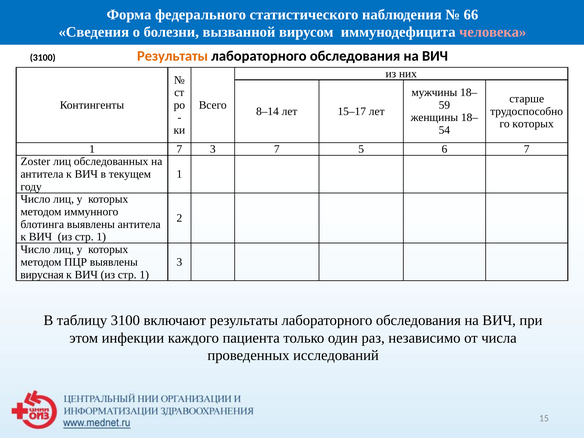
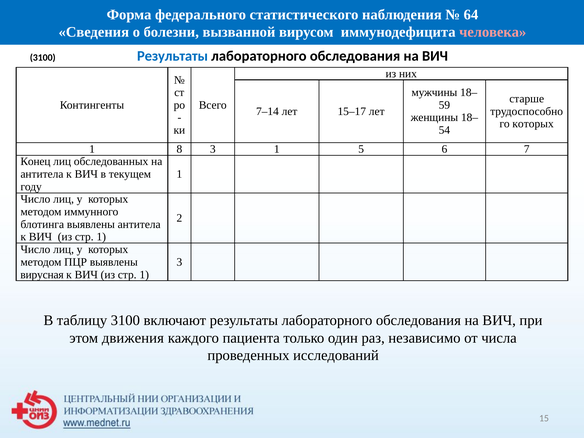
66: 66 -> 64
Результаты at (173, 56) colour: orange -> blue
8–14: 8–14 -> 7–14
1 7: 7 -> 8
3 7: 7 -> 1
Zoster: Zoster -> Конец
инфекции: инфекции -> движения
